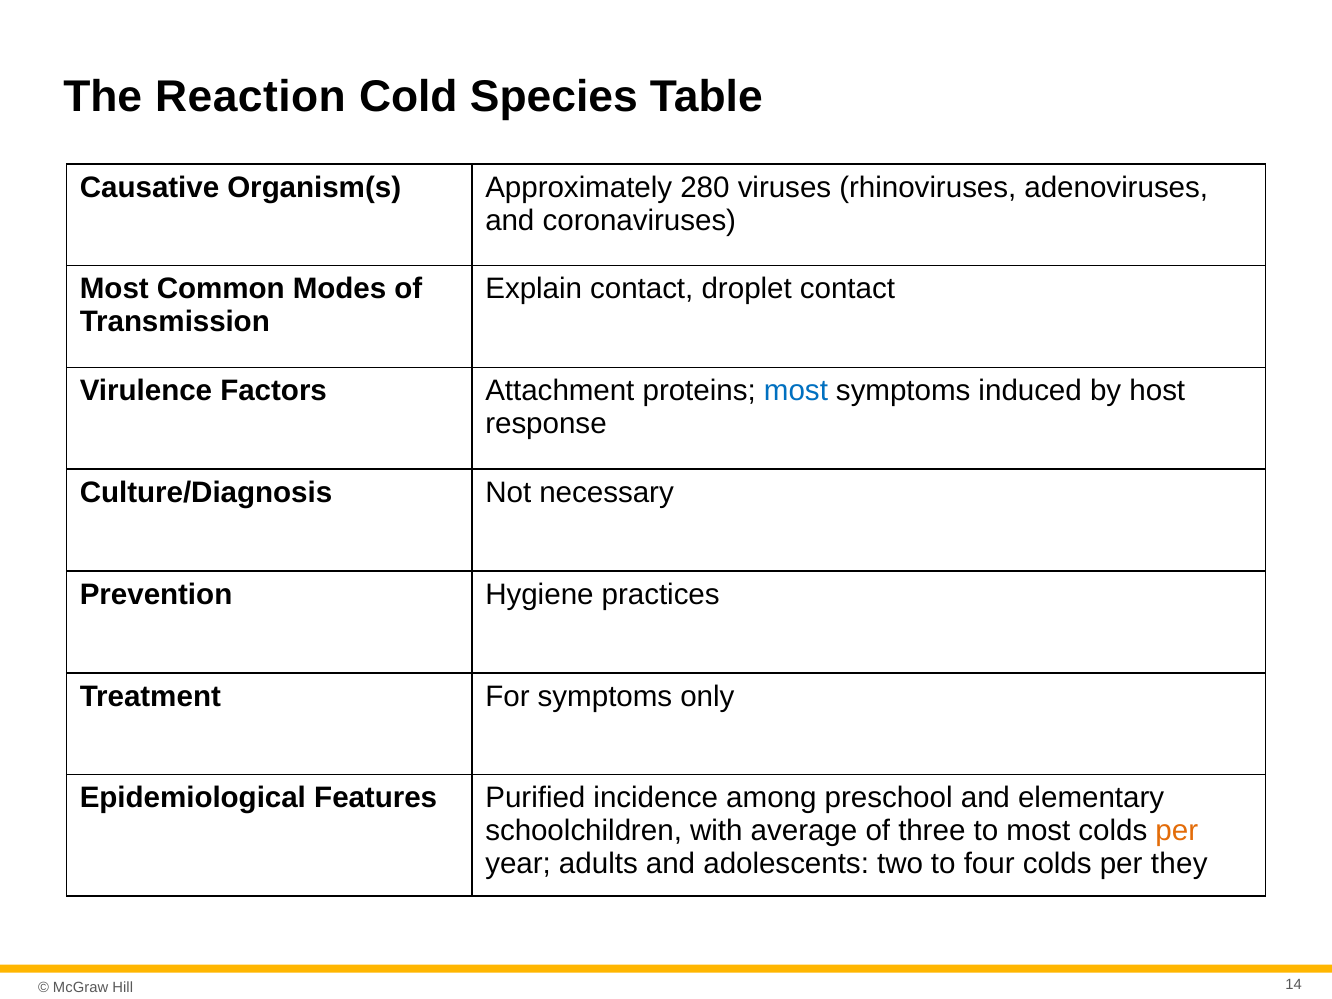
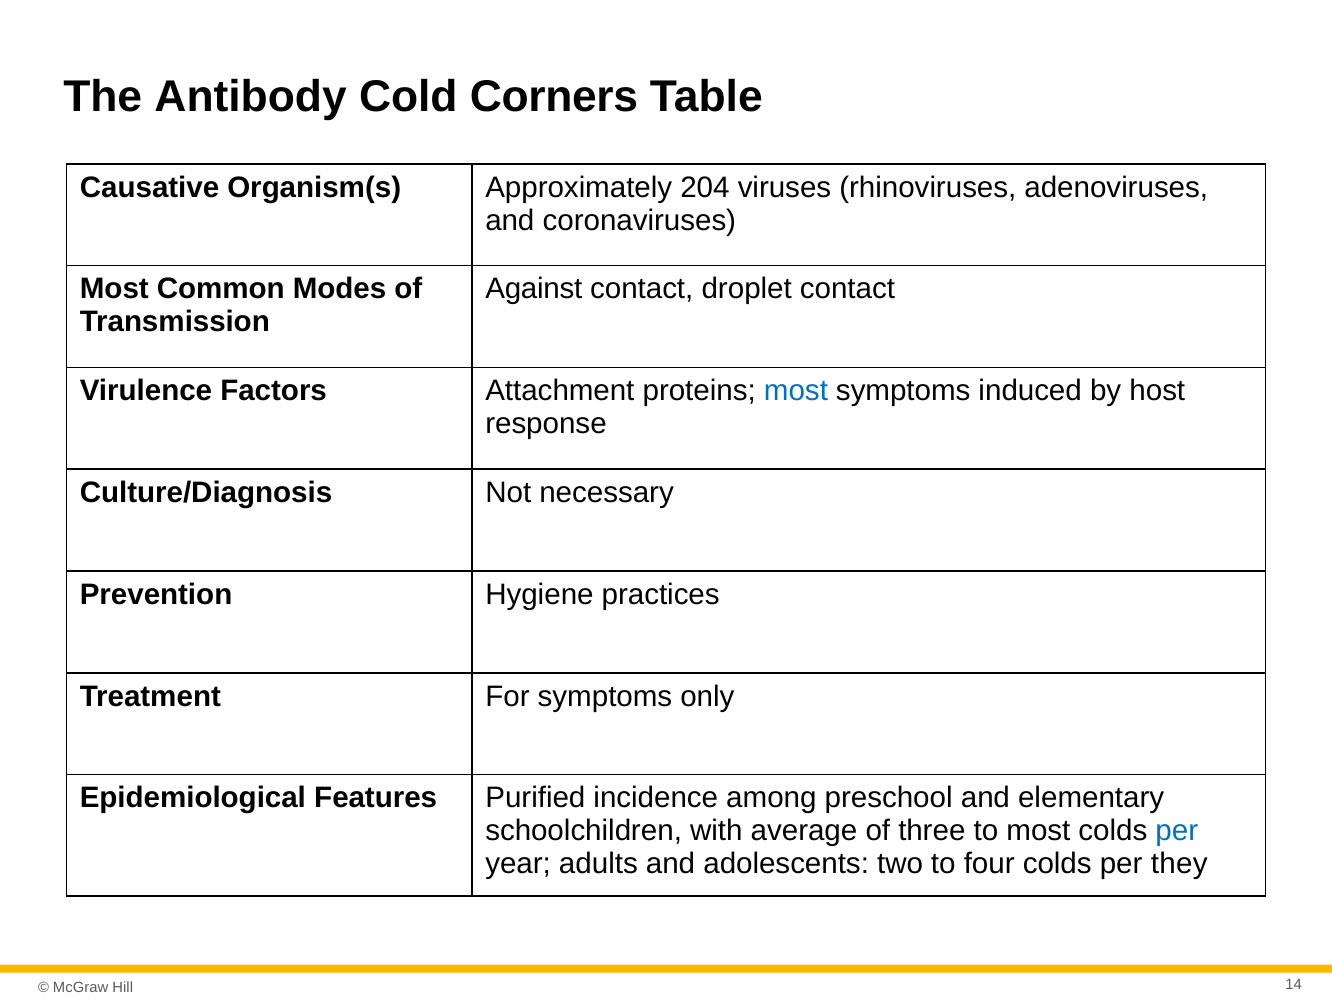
Reaction: Reaction -> Antibody
Species: Species -> Corners
280: 280 -> 204
Explain: Explain -> Against
per at (1177, 831) colour: orange -> blue
